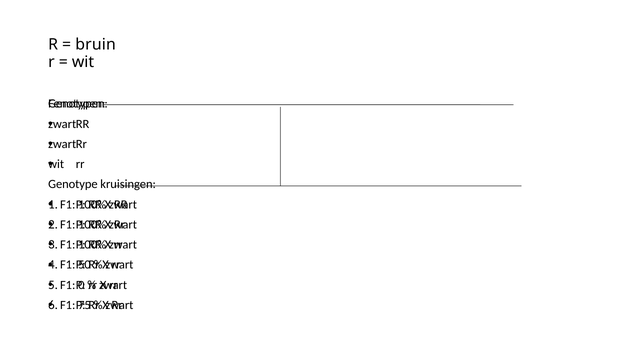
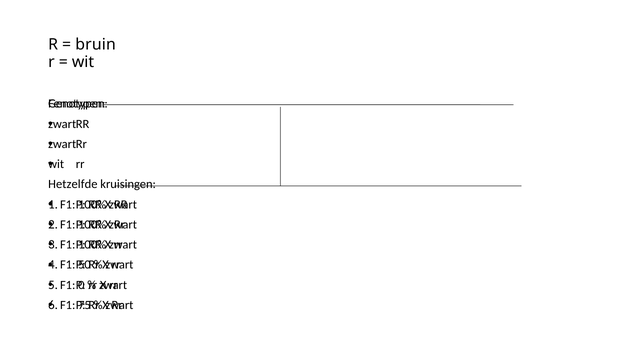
Genotype: Genotype -> Hetzelfde
